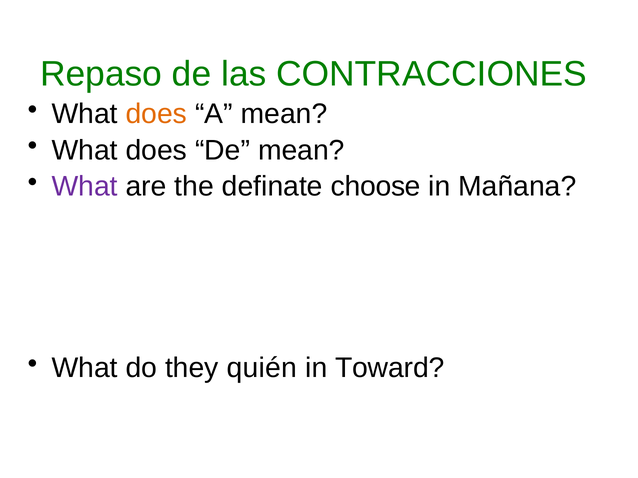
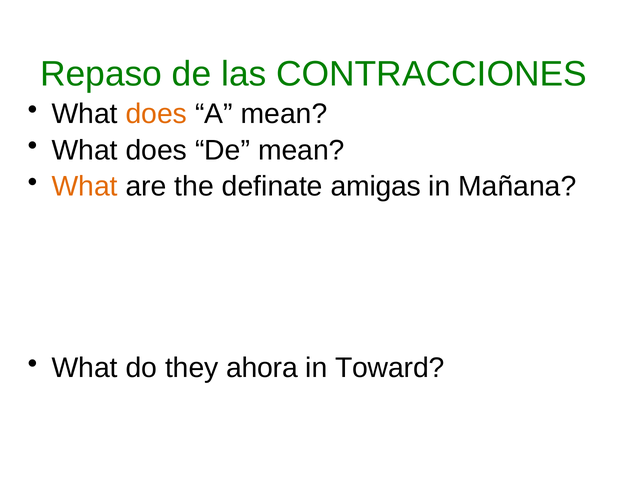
What at (85, 187) colour: purple -> orange
choose: choose -> amigas
quién: quién -> ahora
